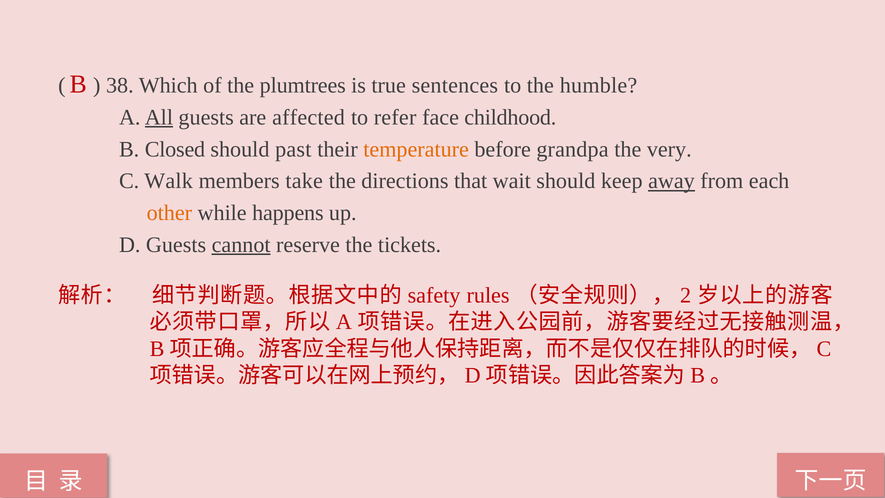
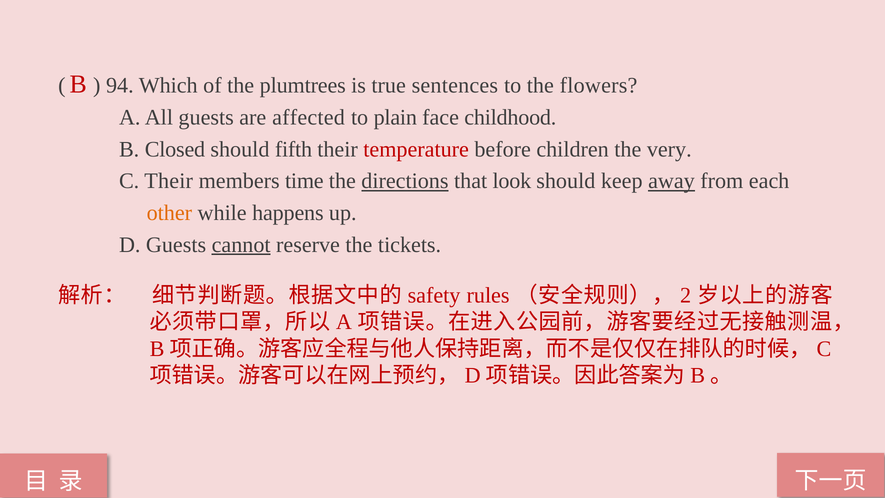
38: 38 -> 94
humble: humble -> flowers
All underline: present -> none
refer: refer -> plain
past: past -> fifth
temperature colour: orange -> red
grandpa: grandpa -> children
C Walk: Walk -> Their
take: take -> time
directions underline: none -> present
wait: wait -> look
